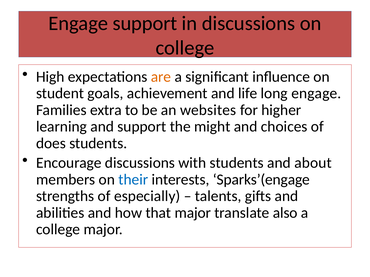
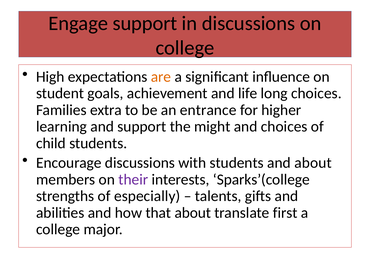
long engage: engage -> choices
websites: websites -> entrance
does: does -> child
their colour: blue -> purple
Sparks’(engage: Sparks’(engage -> Sparks’(college
that major: major -> about
also: also -> first
